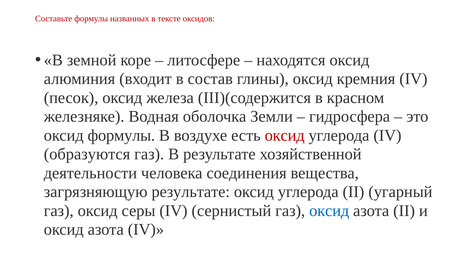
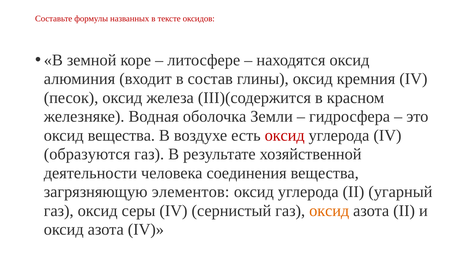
оксид формулы: формулы -> вещества
загрязняющую результате: результате -> элементов
оксид at (329, 211) colour: blue -> orange
